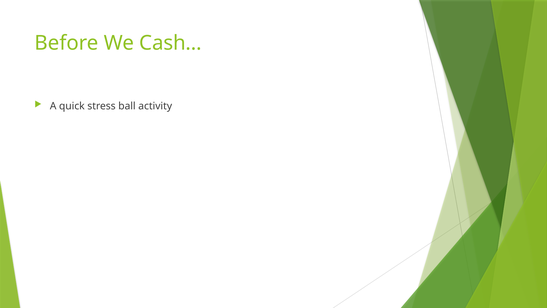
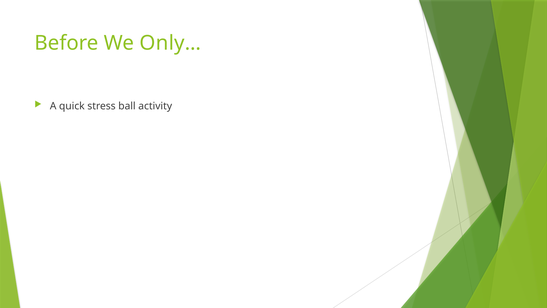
Cash…: Cash… -> Only…
